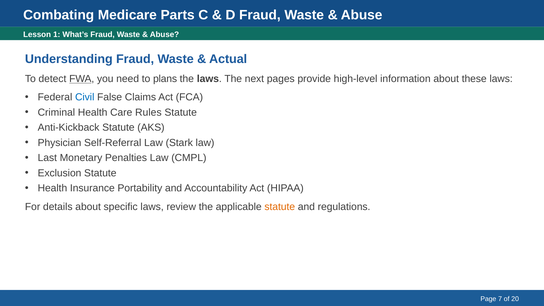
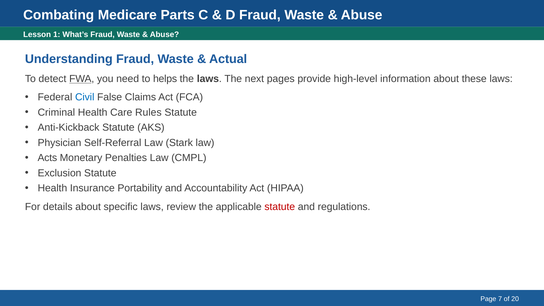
plans: plans -> helps
Last: Last -> Acts
statute at (280, 207) colour: orange -> red
